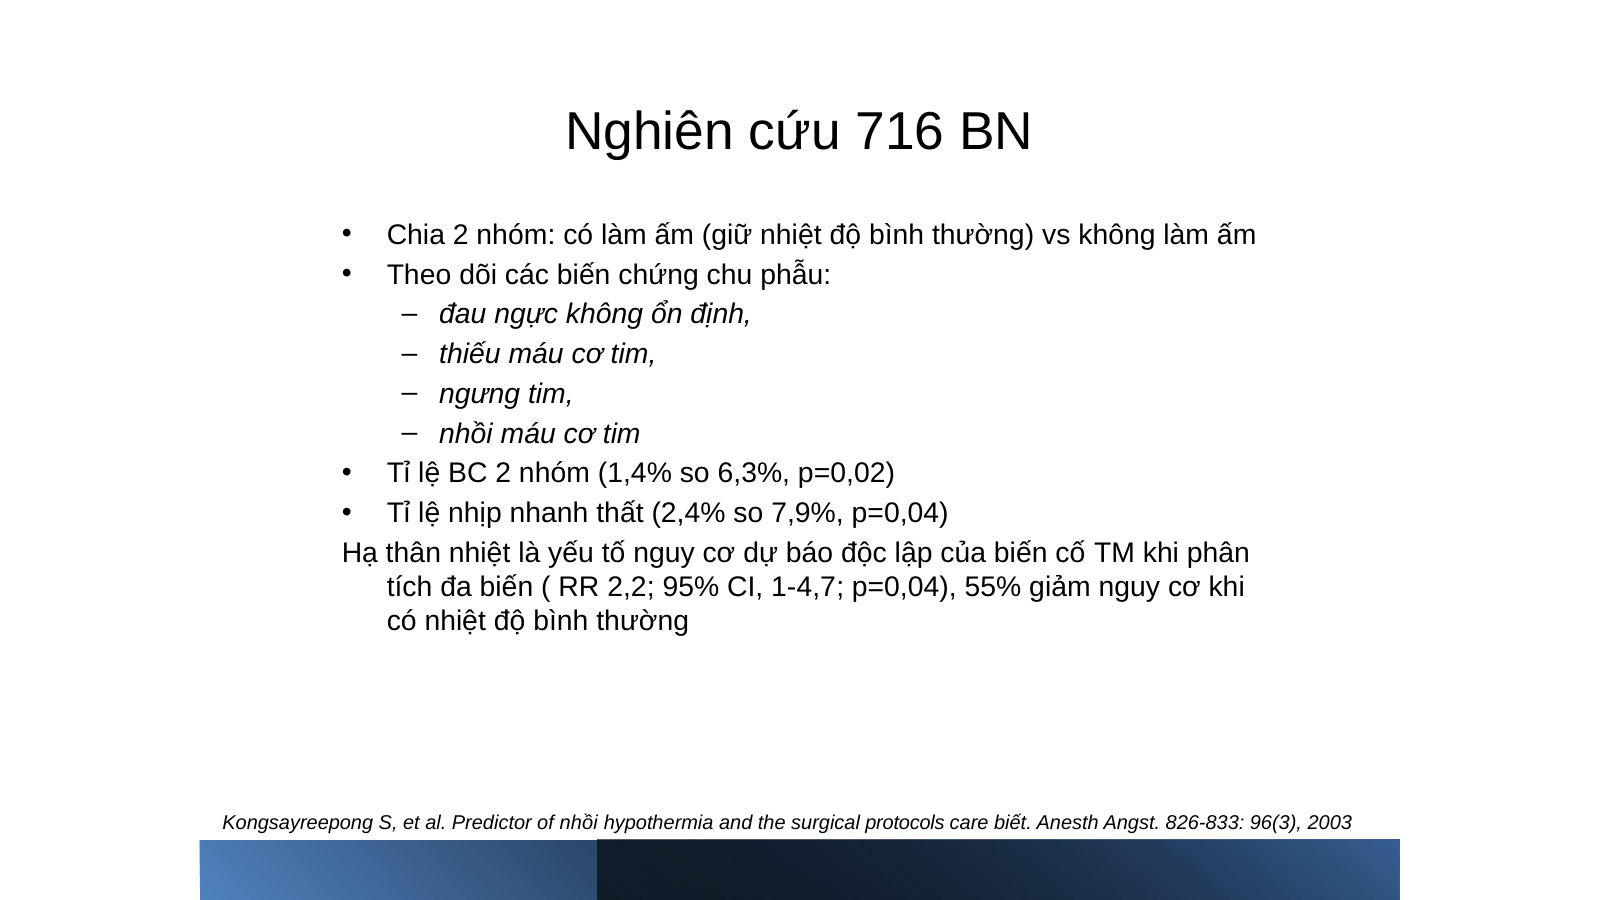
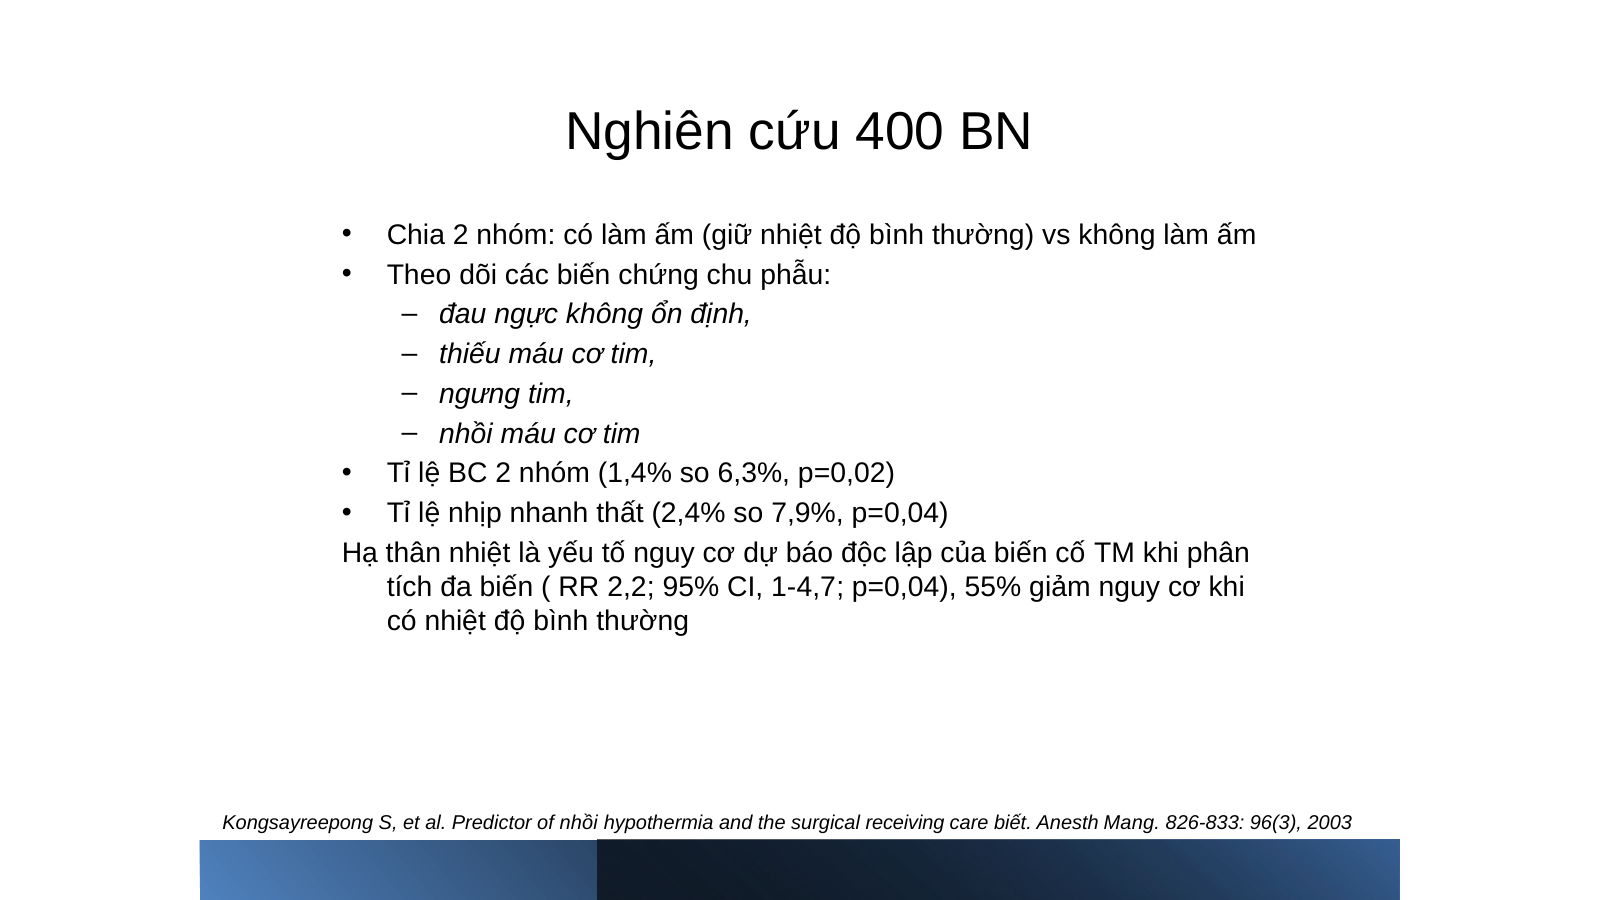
716: 716 -> 400
protocols: protocols -> receiving
Angst: Angst -> Mang
